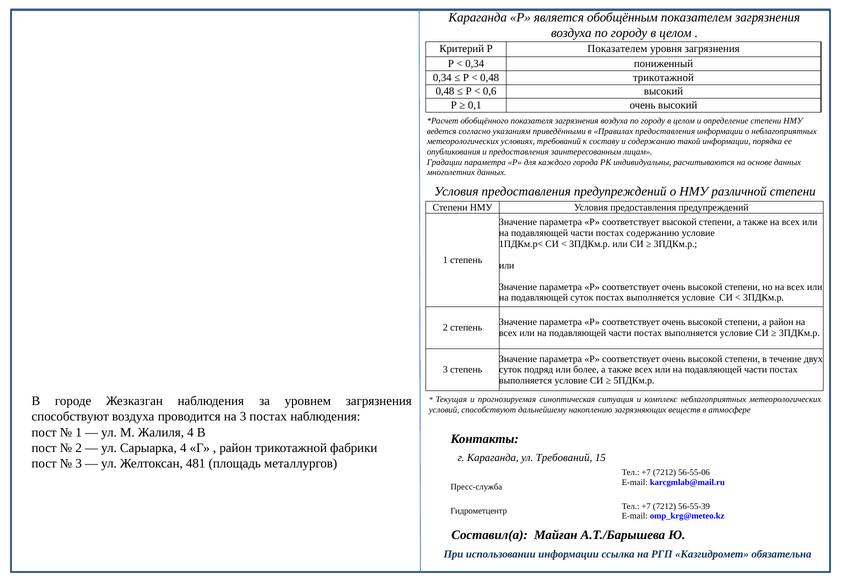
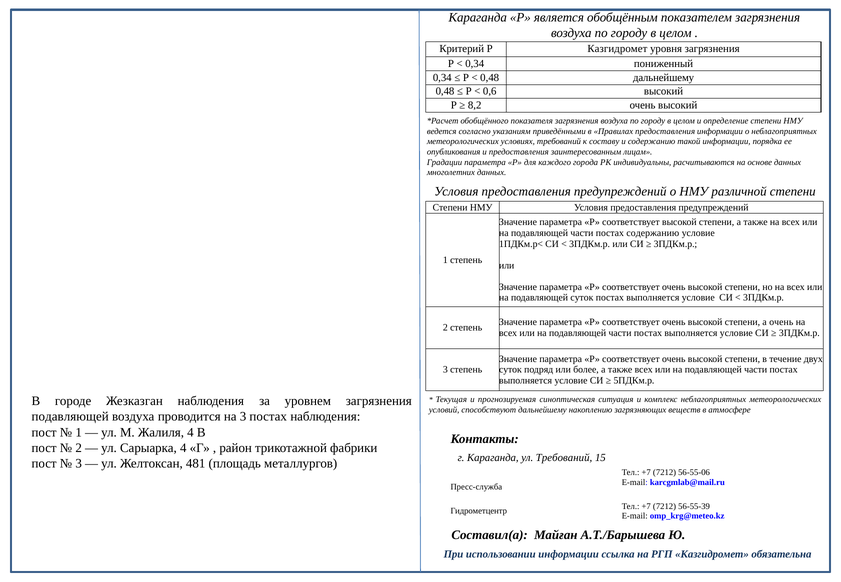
Р Показателем: Показателем -> Казгидромет
0,48 трикотажной: трикотажной -> дальнейшему
0,1: 0,1 -> 8,2
а район: район -> очень
способствуют at (70, 417): способствуют -> подавляющей
